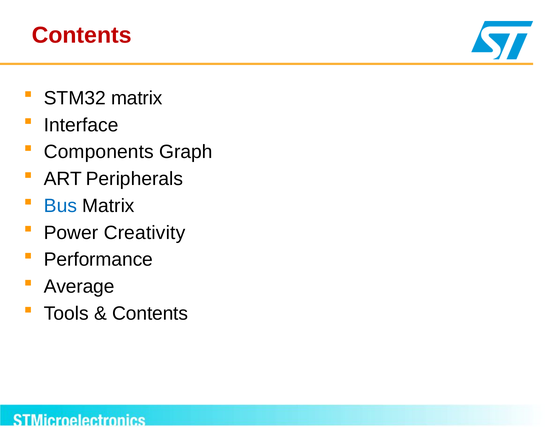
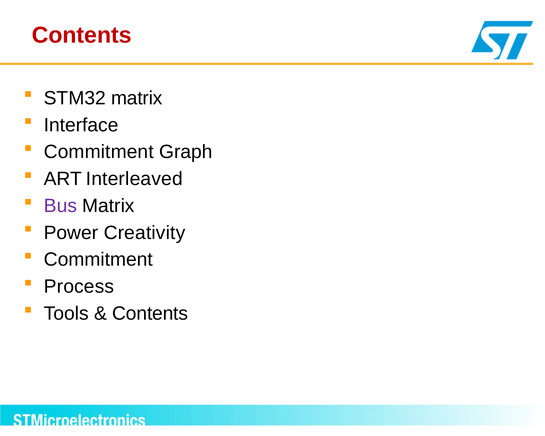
Components at (99, 152): Components -> Commitment
Peripherals: Peripherals -> Interleaved
Bus colour: blue -> purple
Performance at (98, 260): Performance -> Commitment
Average: Average -> Process
